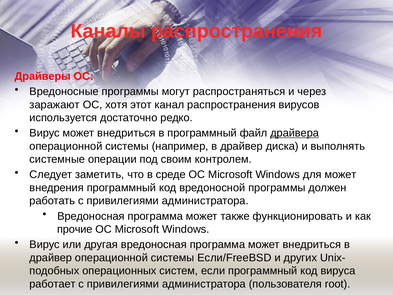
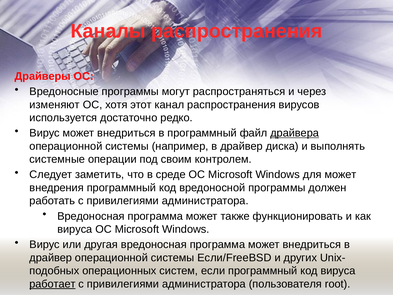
заражают: заражают -> изменяют
прочие at (75, 229): прочие -> вируса
работает underline: none -> present
